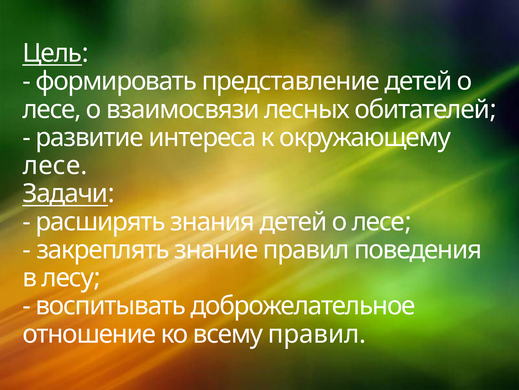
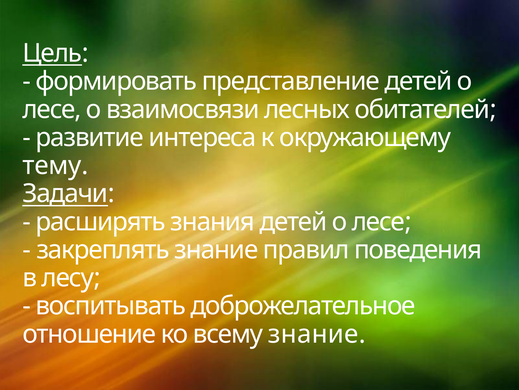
лесе at (55, 165): лесе -> тему
всему правил: правил -> знание
